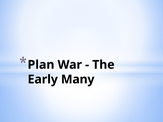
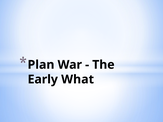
Many: Many -> What
